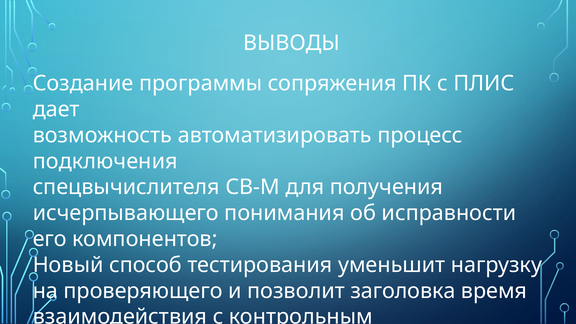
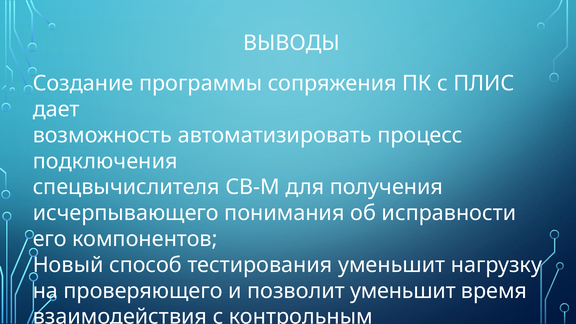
позволит заголовка: заголовка -> уменьшит
